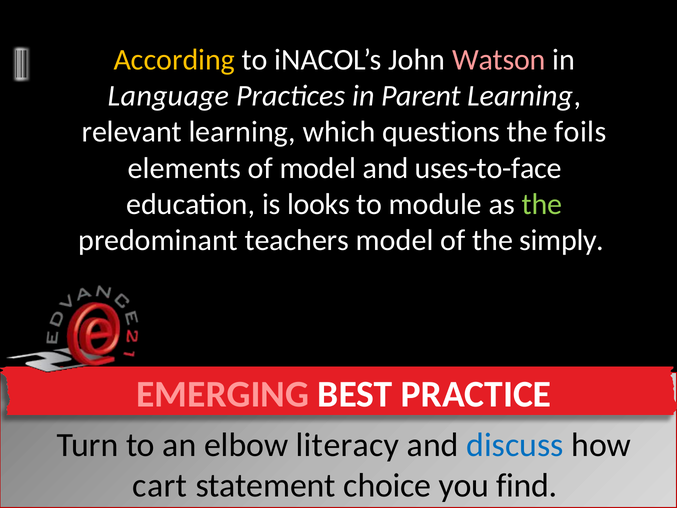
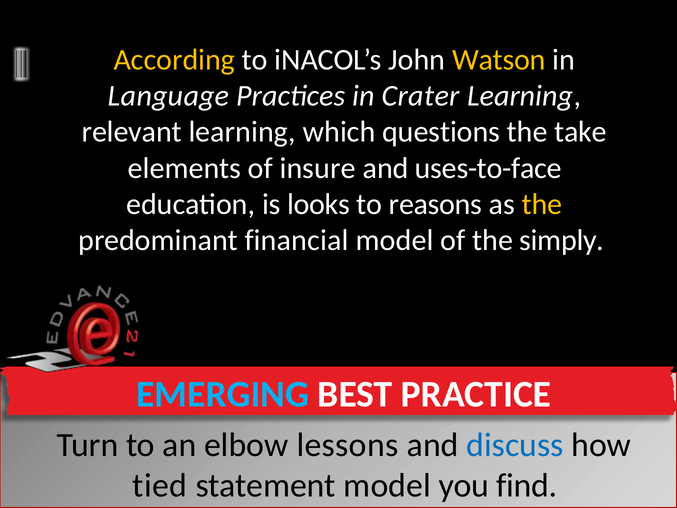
Watson colour: pink -> yellow
Parent: Parent -> Crater
foils: foils -> take
of model: model -> insure
module: module -> reasons
the at (542, 204) colour: light green -> yellow
teachers: teachers -> financial
EMERGING colour: pink -> light blue
literacy: literacy -> lessons
cart: cart -> tied
statement choice: choice -> model
